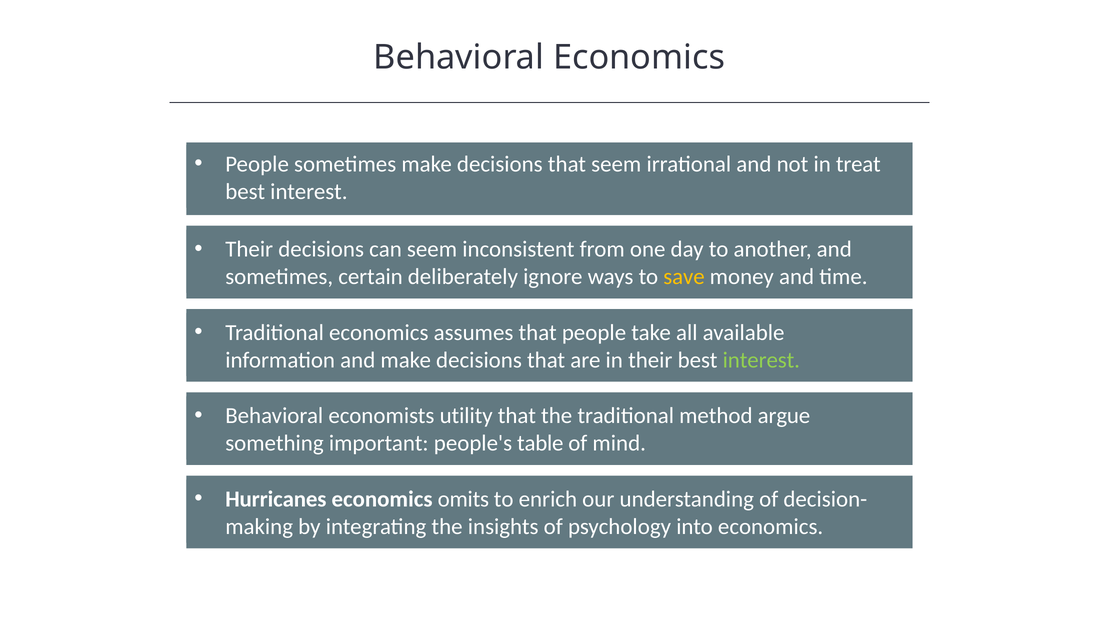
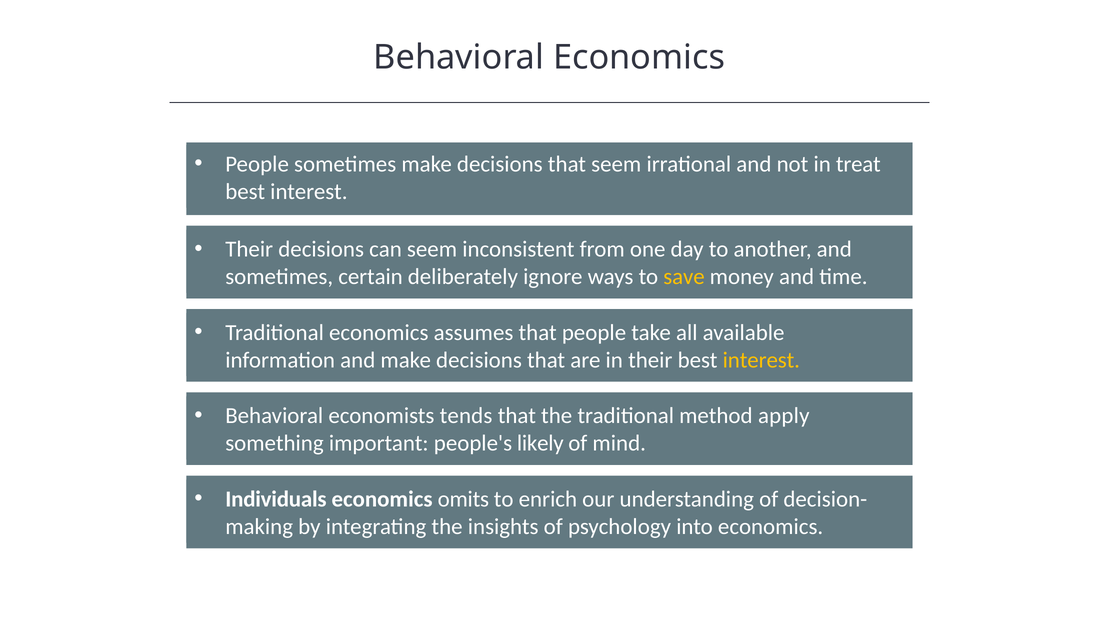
interest at (761, 360) colour: light green -> yellow
utility: utility -> tends
argue: argue -> apply
table: table -> likely
Hurricanes: Hurricanes -> Individuals
